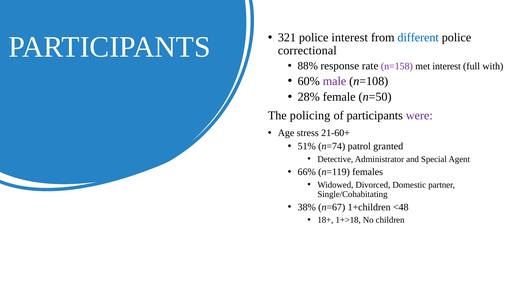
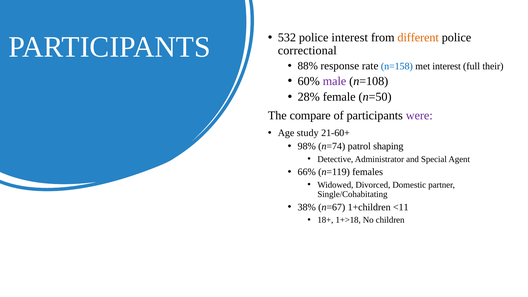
321: 321 -> 532
different colour: blue -> orange
n=158 colour: purple -> blue
with: with -> their
policing: policing -> compare
stress: stress -> study
51%: 51% -> 98%
granted: granted -> shaping
<48: <48 -> <11
